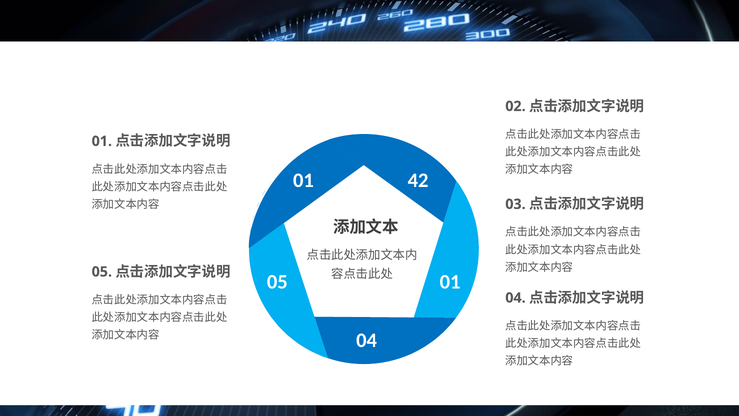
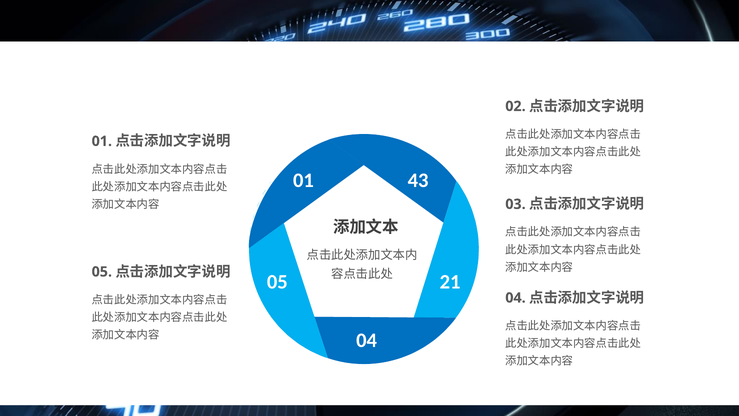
42: 42 -> 43
05 01: 01 -> 21
